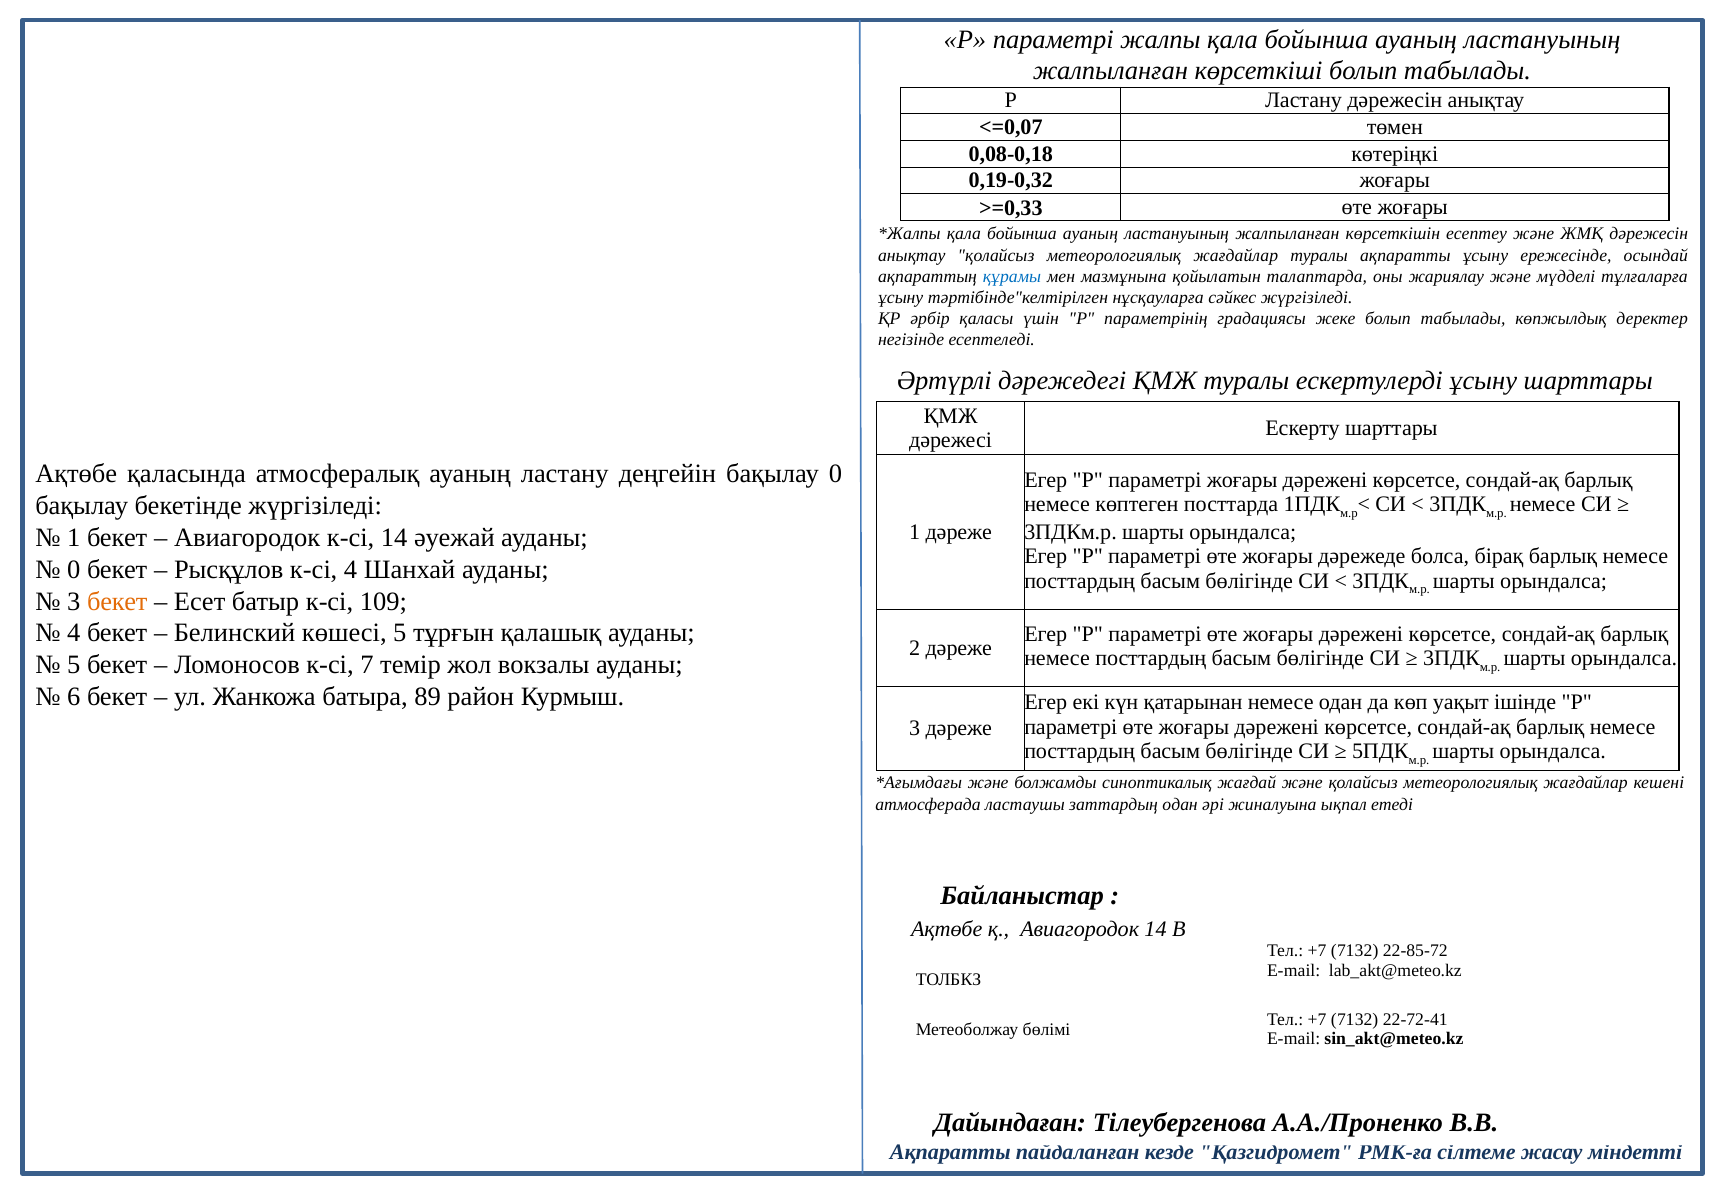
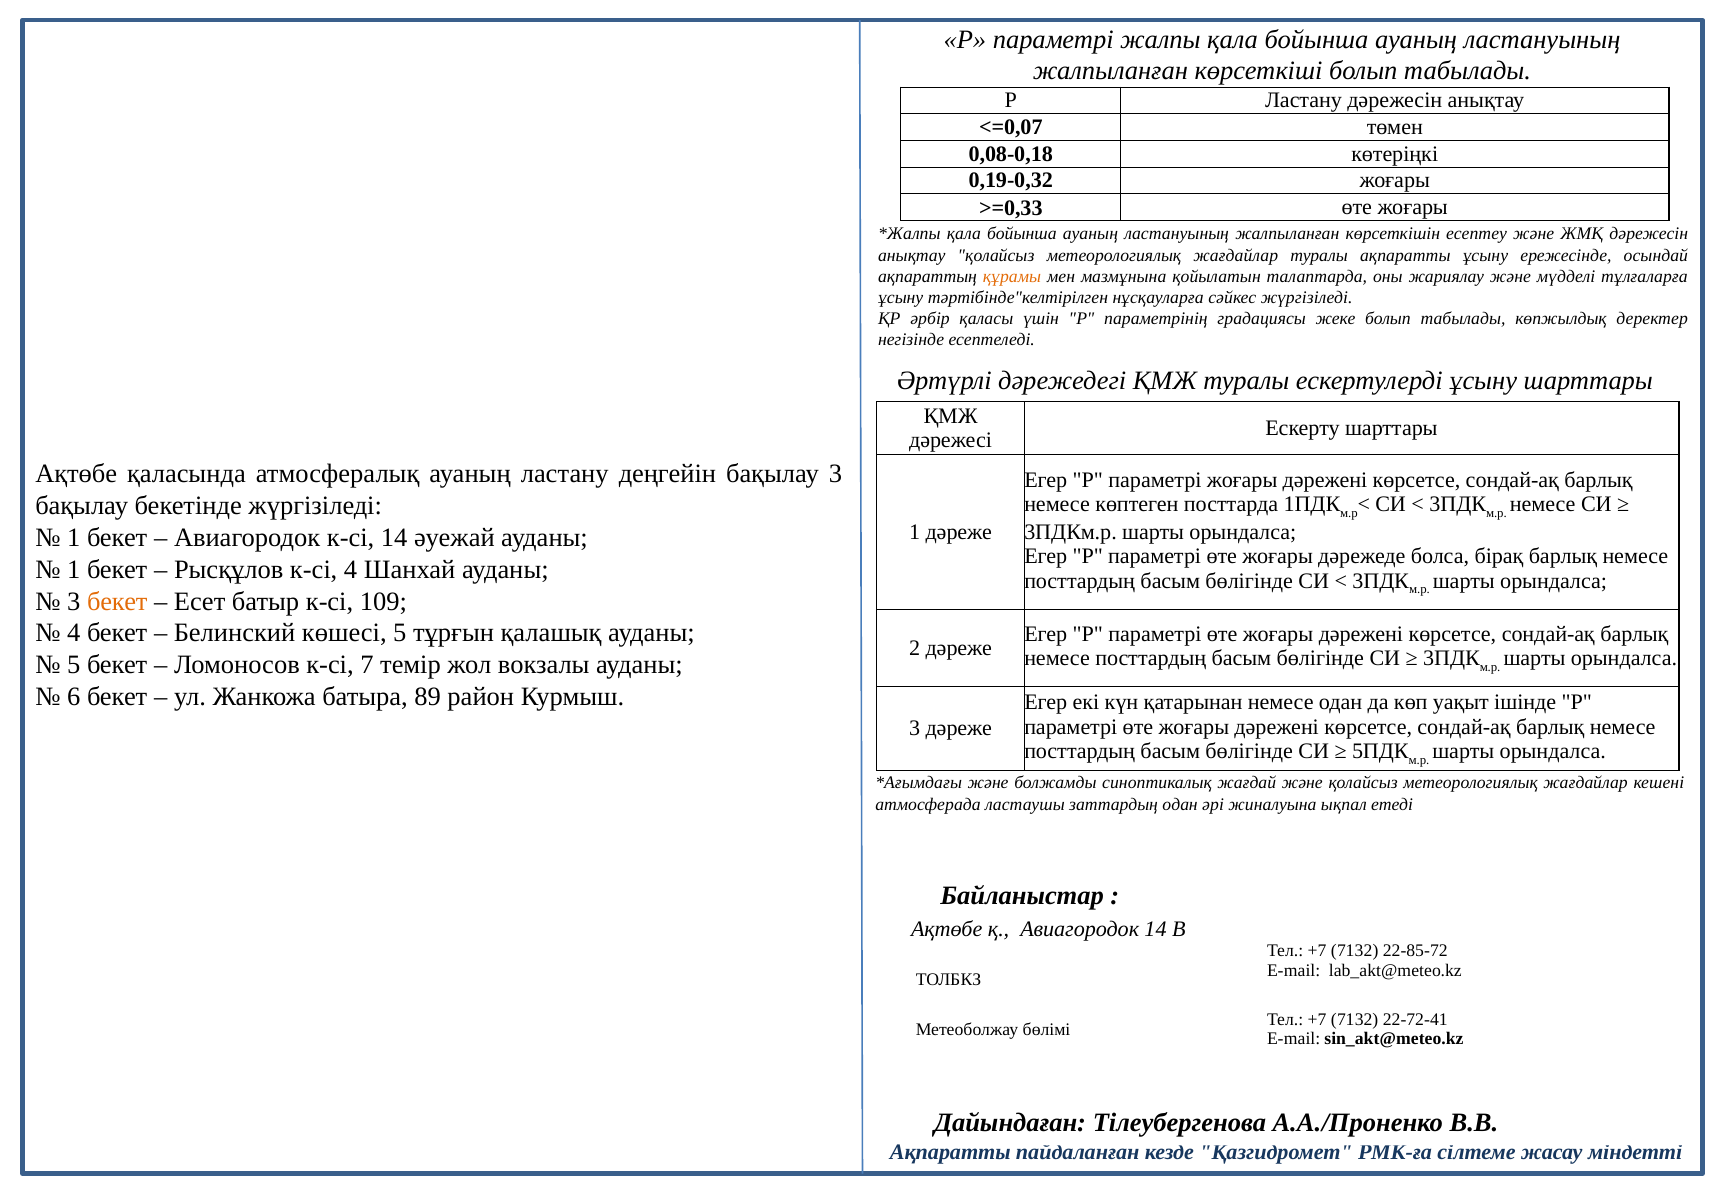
құрамы colour: blue -> orange
бақылау 0: 0 -> 3
0 at (74, 570): 0 -> 1
